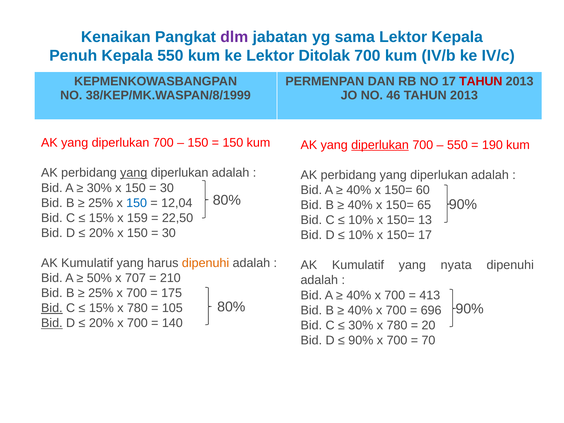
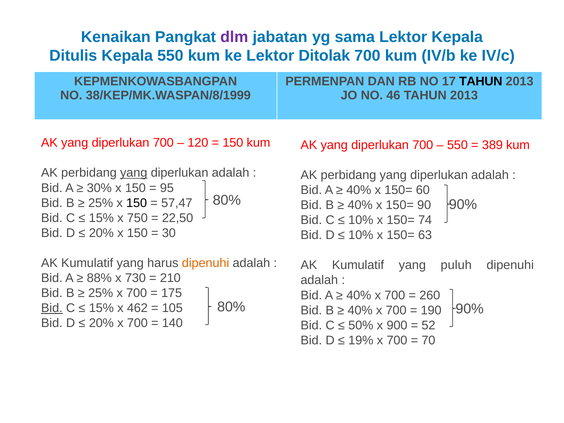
Penuh: Penuh -> Ditulis
TAHUN at (481, 82) colour: red -> black
150 at (198, 143): 150 -> 120
diperlukan at (380, 145) underline: present -> none
190: 190 -> 389
30 at (167, 188): 30 -> 95
150 at (137, 203) colour: blue -> black
12,04: 12,04 -> 57,47
65: 65 -> 90
159: 159 -> 750
13: 13 -> 74
150= 17: 17 -> 63
nyata: nyata -> puluh
50%: 50% -> 88%
707: 707 -> 730
413: 413 -> 260
15% x 780: 780 -> 462
696: 696 -> 190
Bid at (52, 323) underline: present -> none
30% at (361, 325): 30% -> 50%
780 at (397, 325): 780 -> 900
20: 20 -> 52
90% at (361, 340): 90% -> 19%
